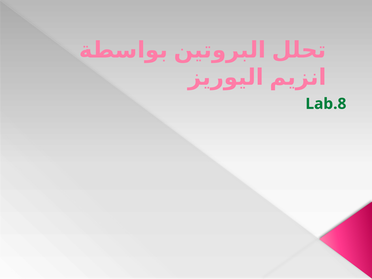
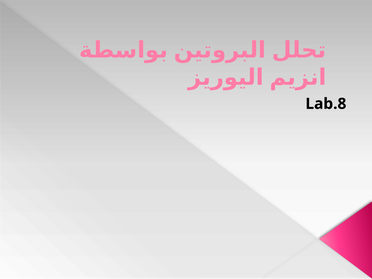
Lab.8 colour: green -> black
